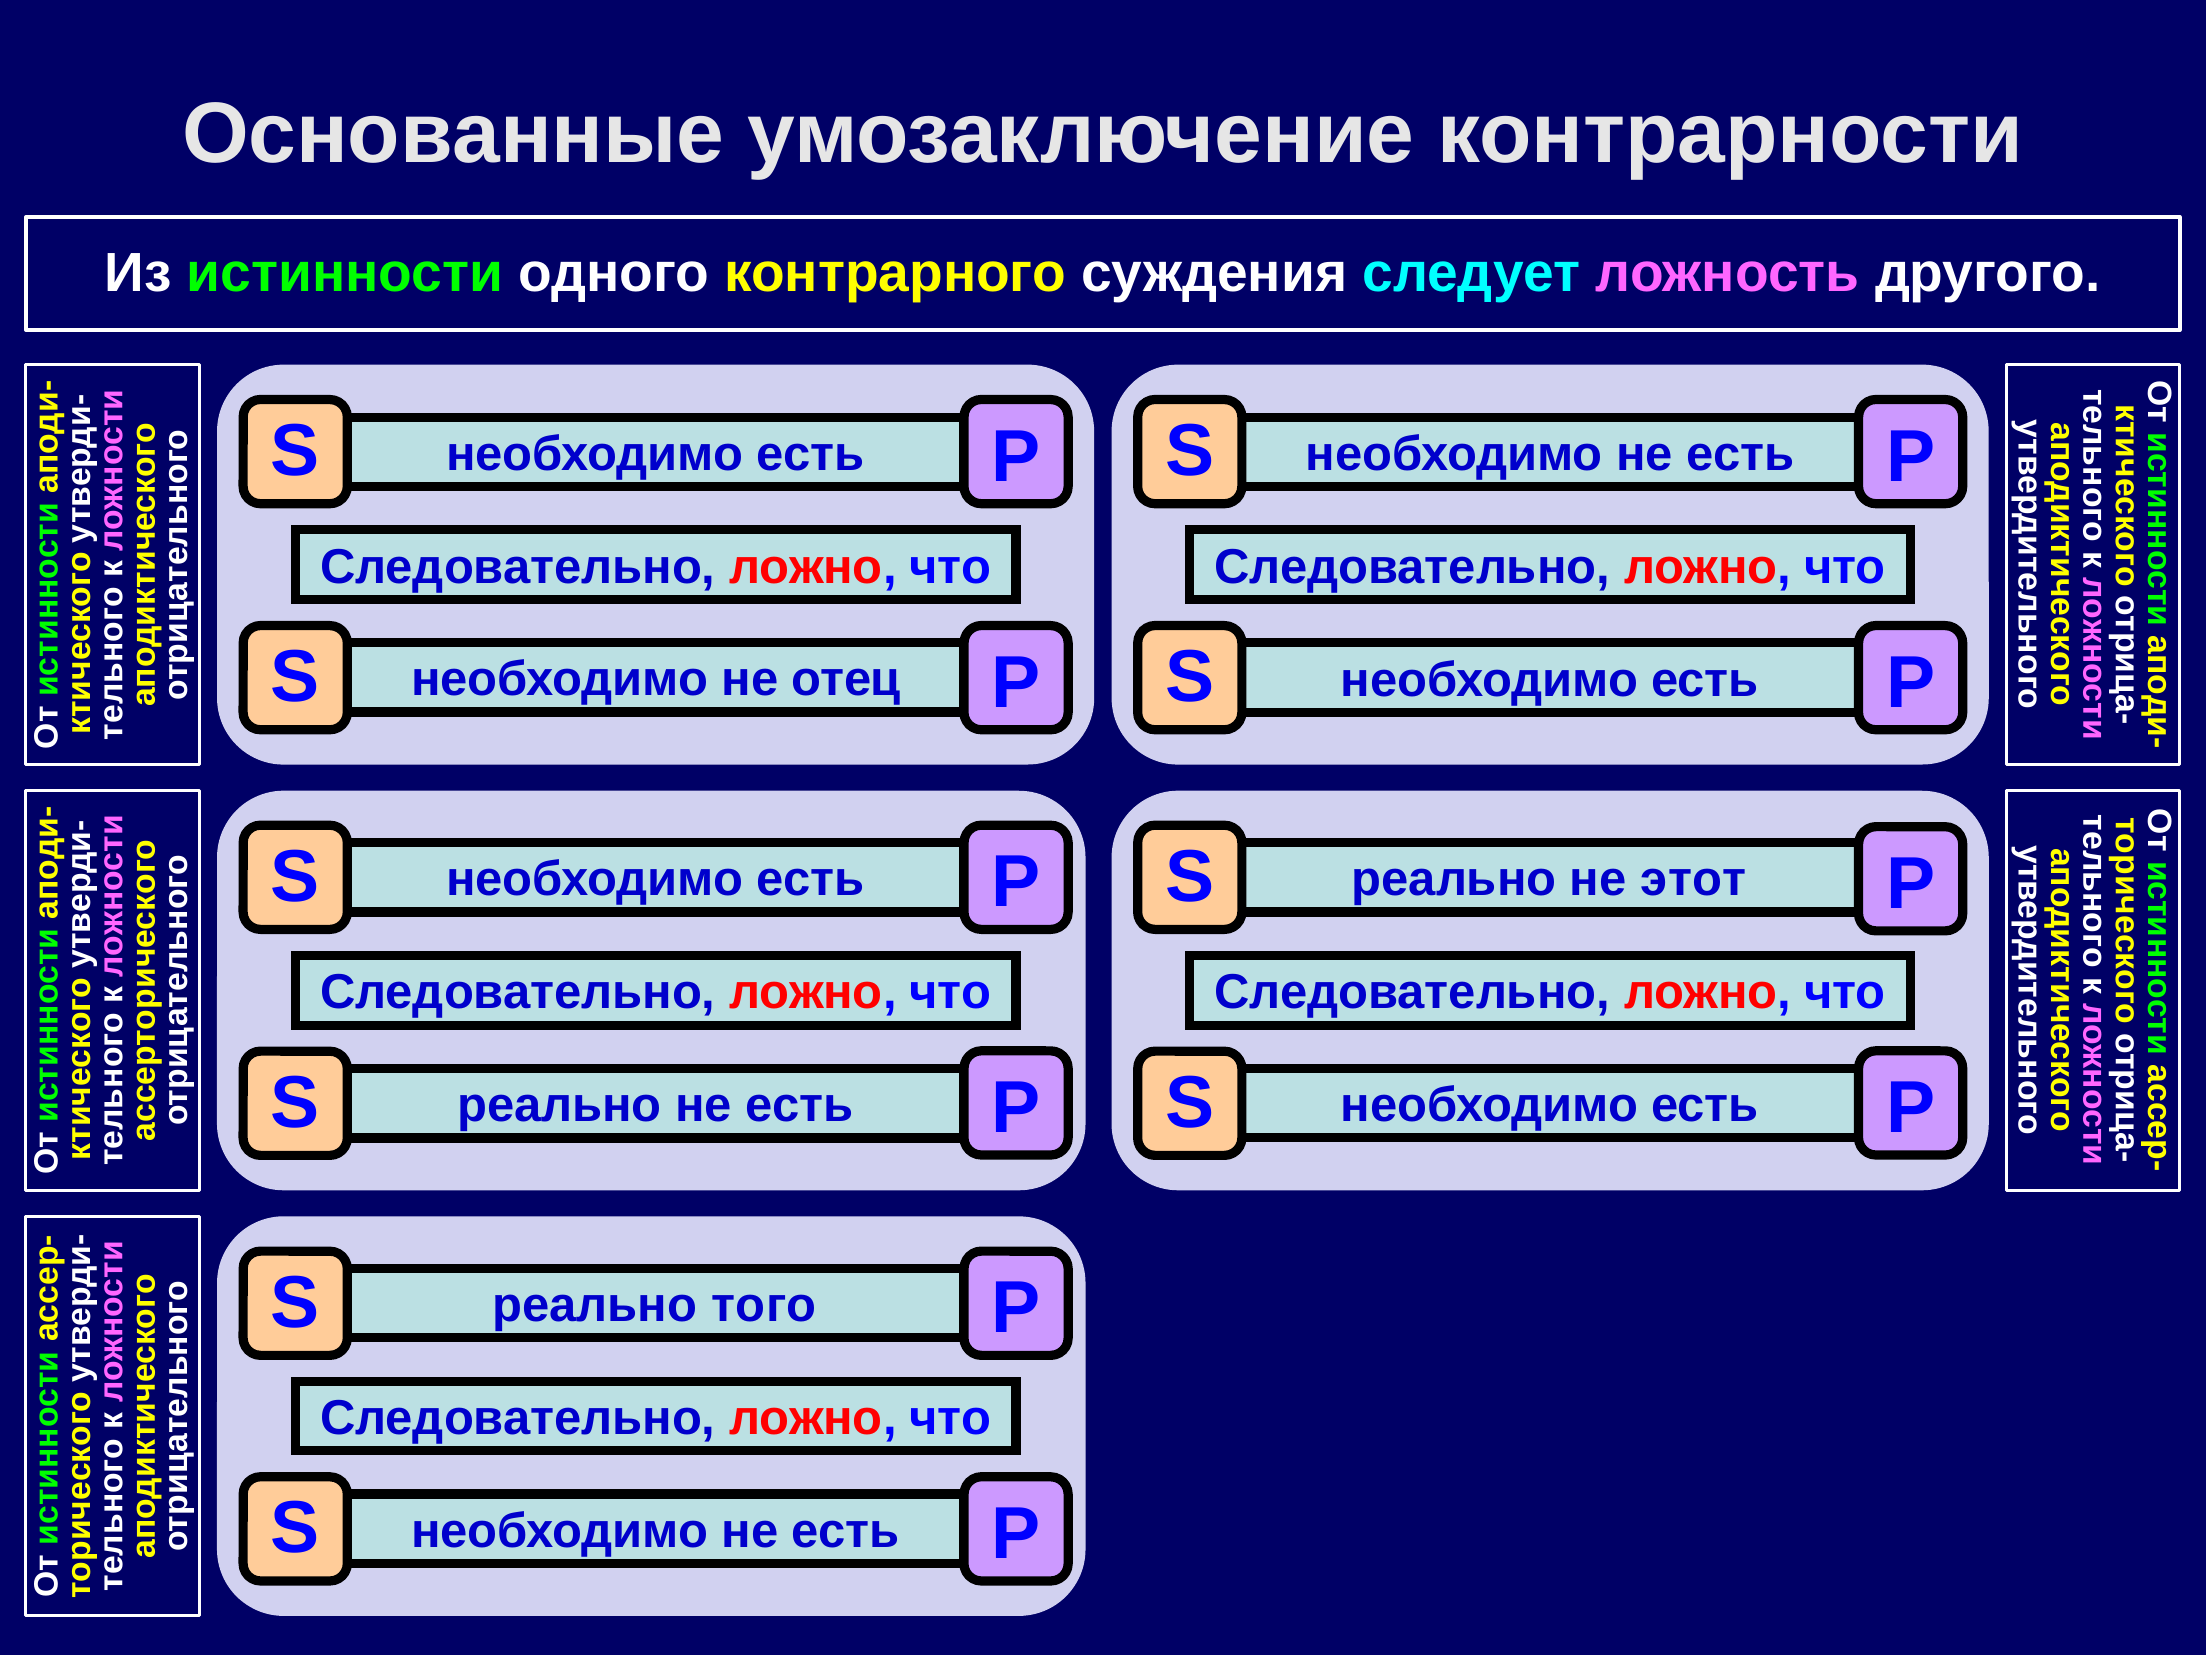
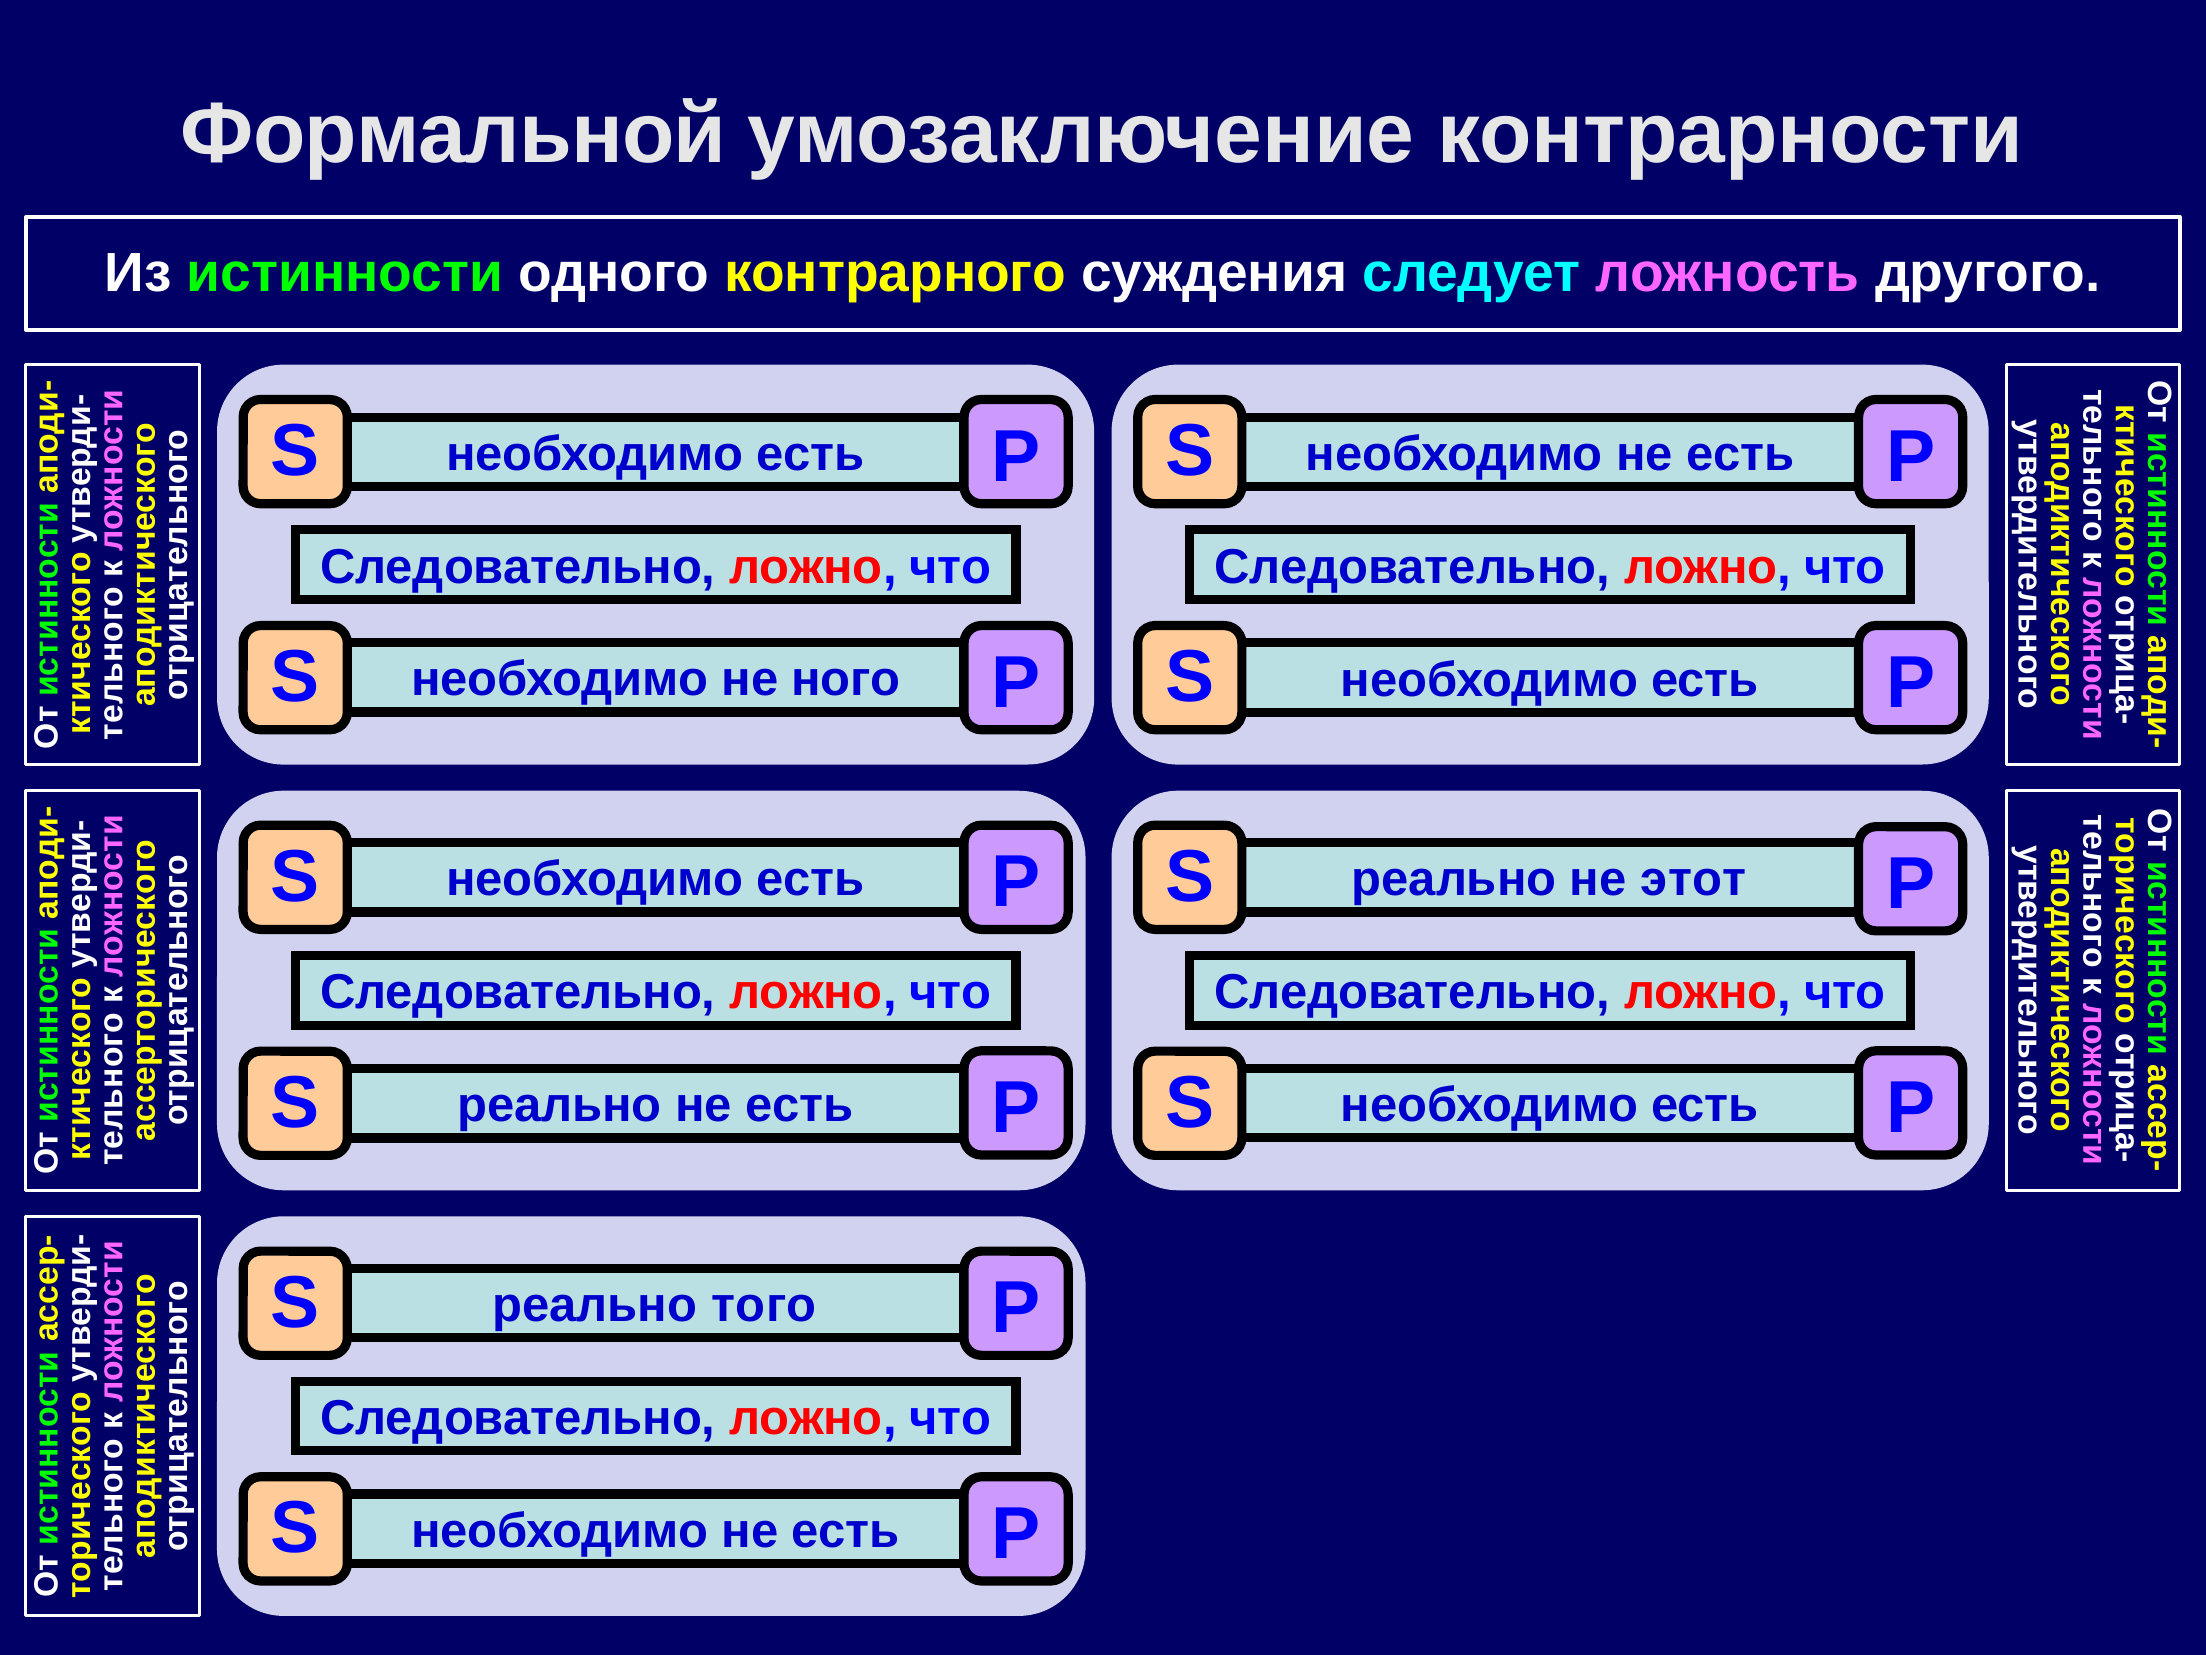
Основанные: Основанные -> Формальной
отец: отец -> ного
